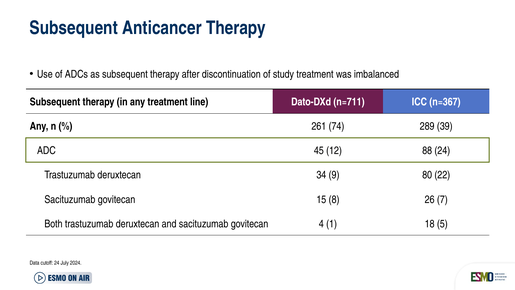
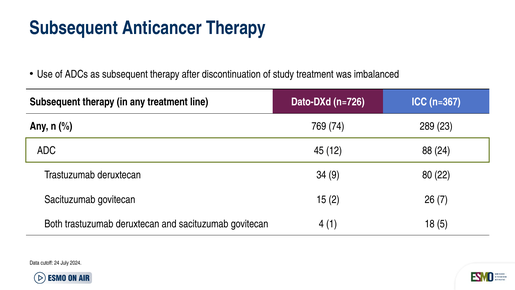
n=711: n=711 -> n=726
261: 261 -> 769
39: 39 -> 23
8: 8 -> 2
